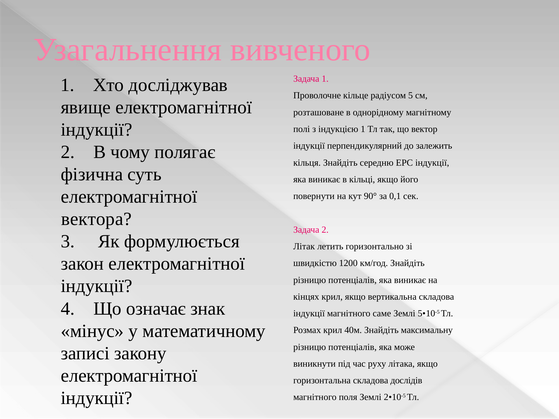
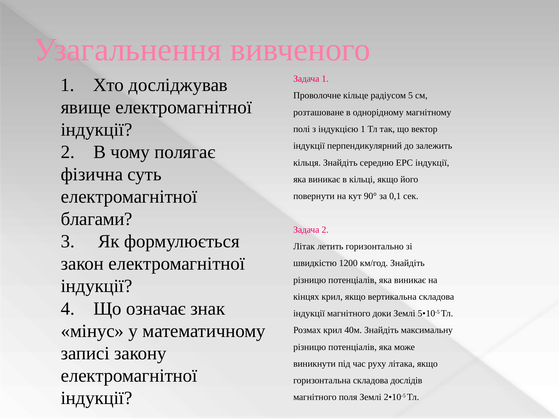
вектора: вектора -> благами
саме: саме -> доки
